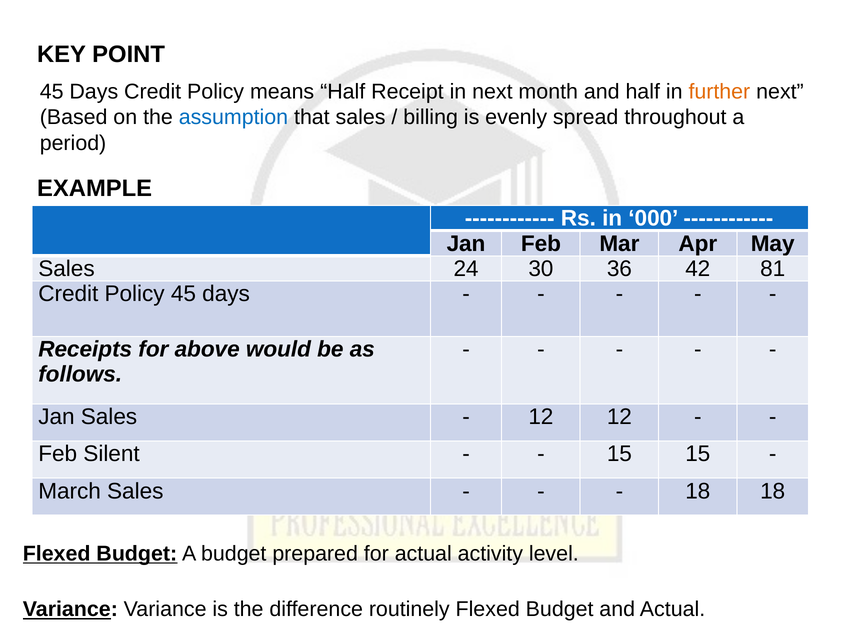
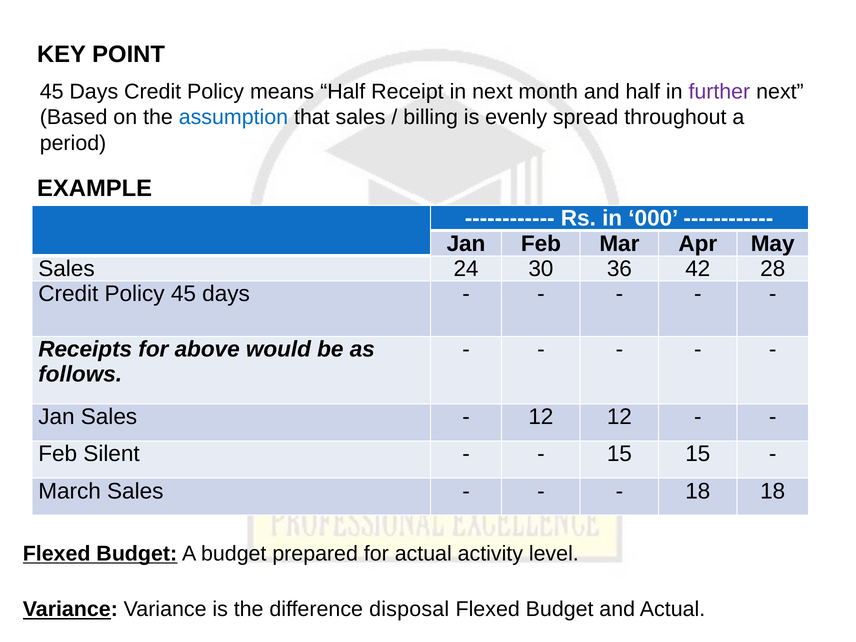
further colour: orange -> purple
81: 81 -> 28
routinely: routinely -> disposal
